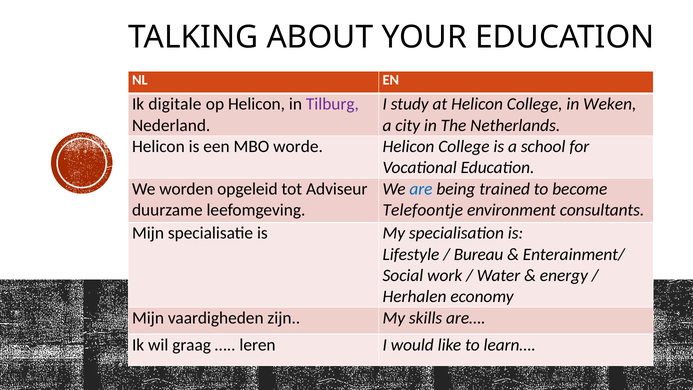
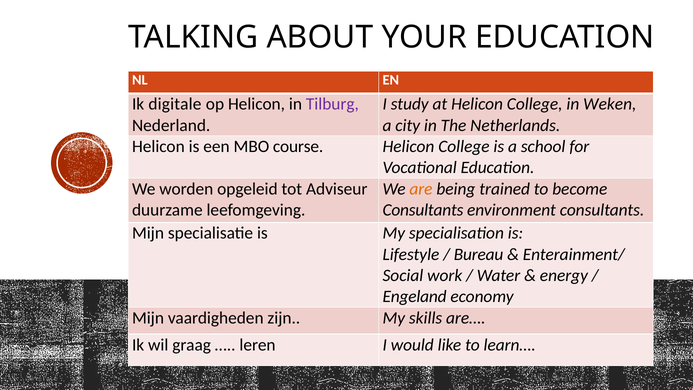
worde: worde -> course
are colour: blue -> orange
Telefoontje at (423, 210): Telefoontje -> Consultants
Herhalen: Herhalen -> Engeland
